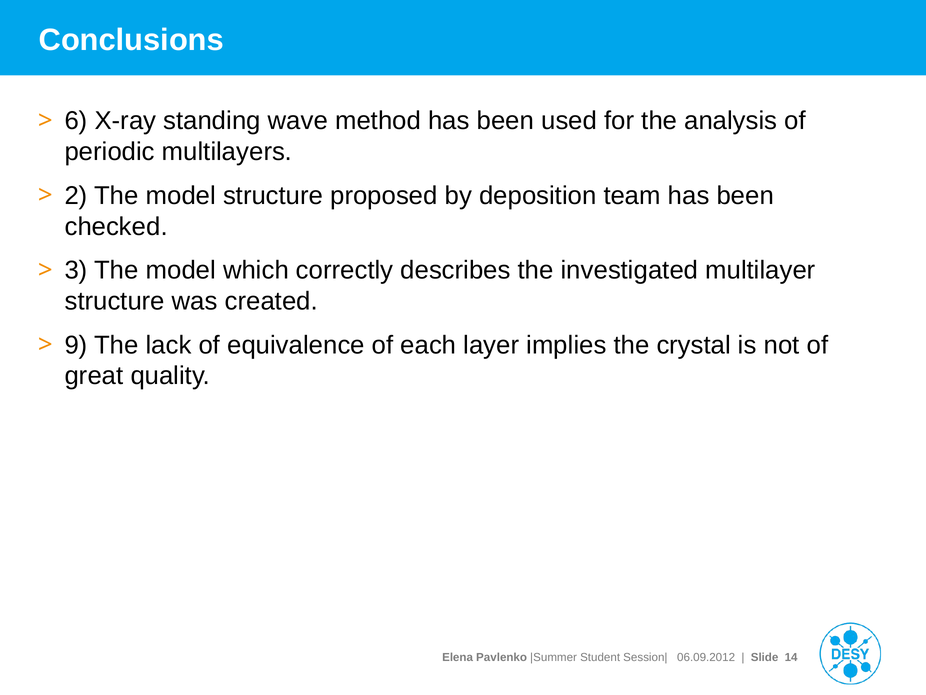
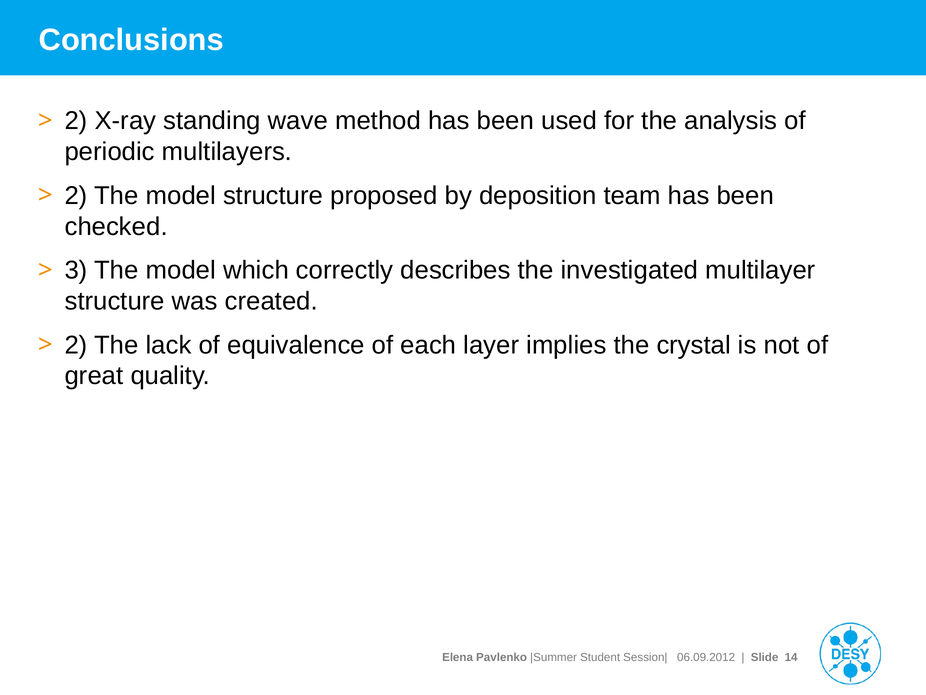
6 at (76, 121): 6 -> 2
9 at (76, 345): 9 -> 2
